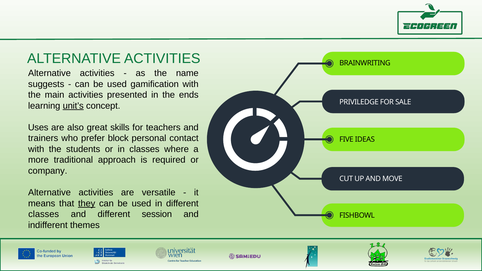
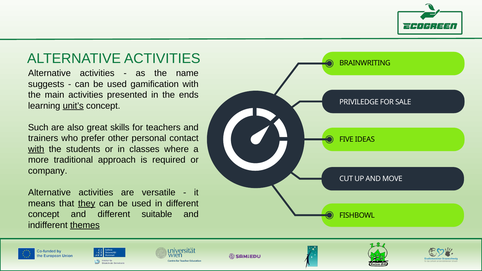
Uses: Uses -> Such
block: block -> other
with at (36, 149) underline: none -> present
classes at (44, 214): classes -> concept
session: session -> suitable
themes underline: none -> present
